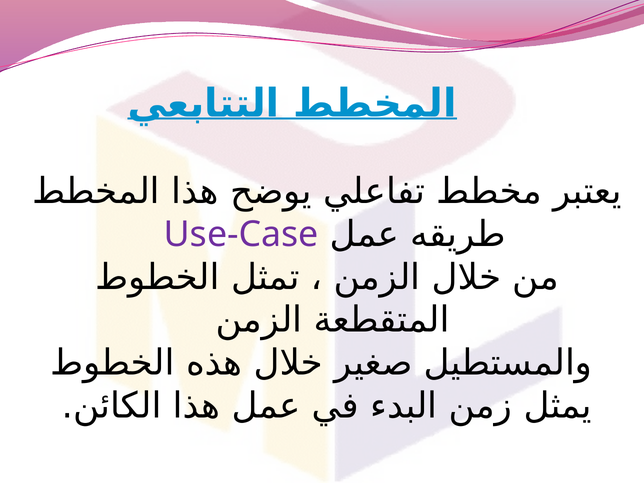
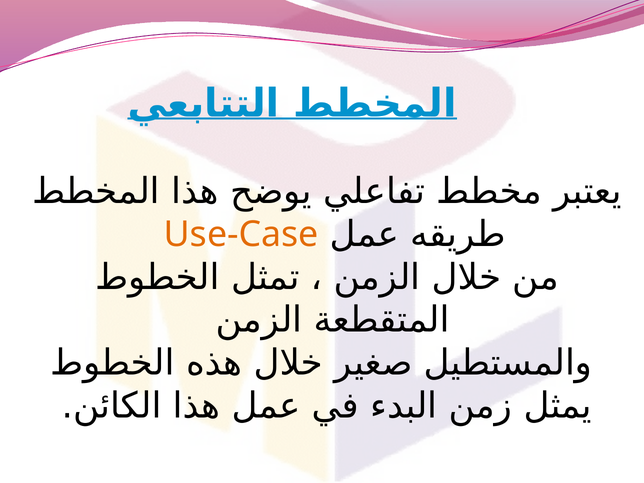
Use-Case colour: purple -> orange
